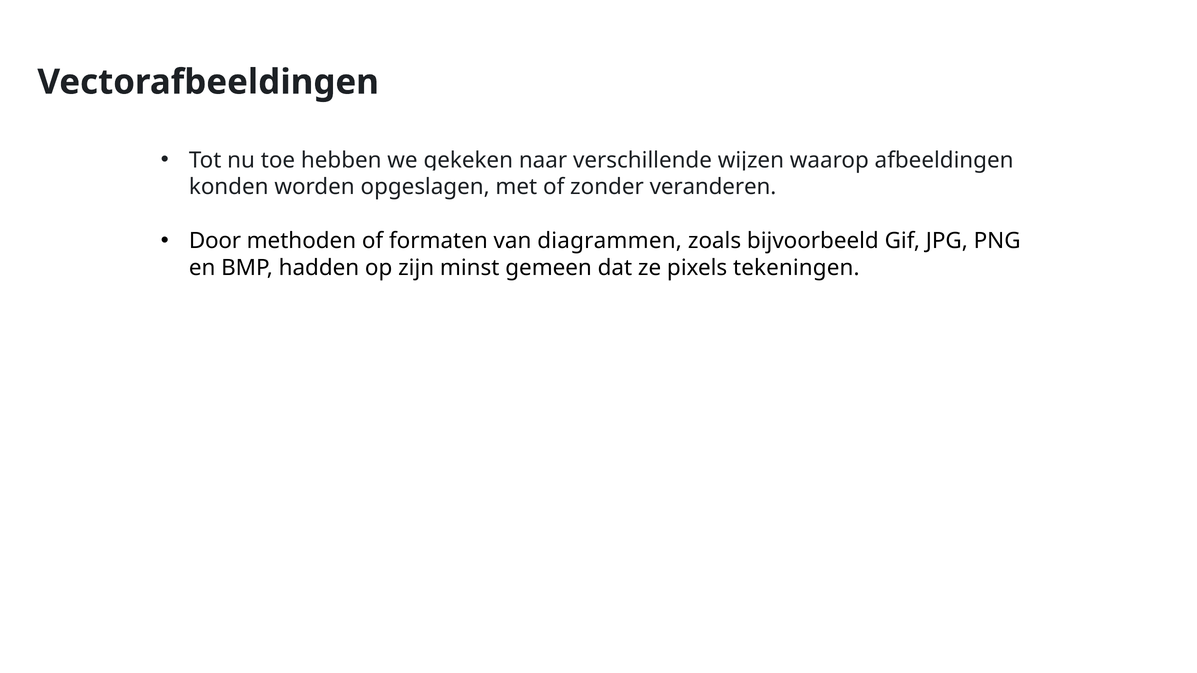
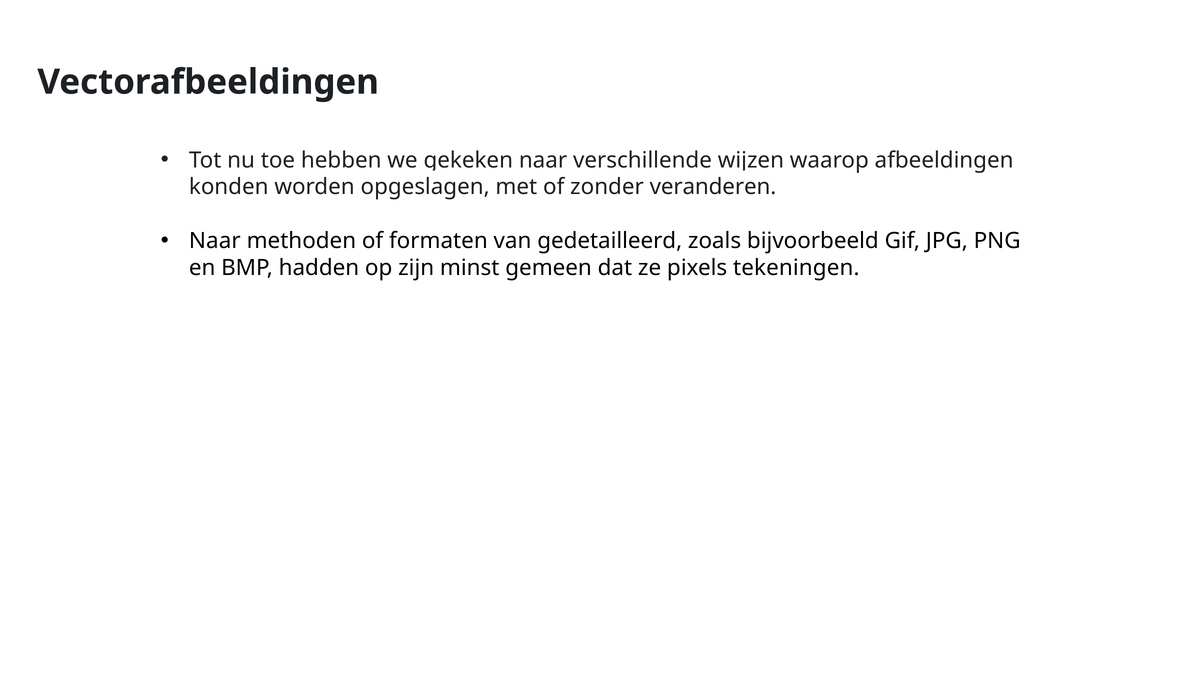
Door at (215, 241): Door -> Naar
diagrammen: diagrammen -> gedetailleerd
